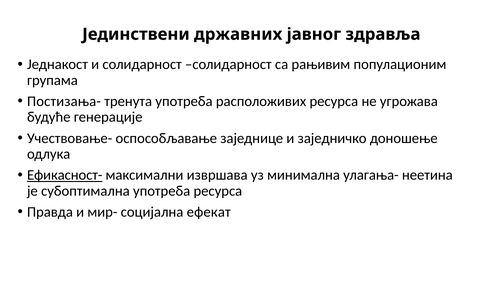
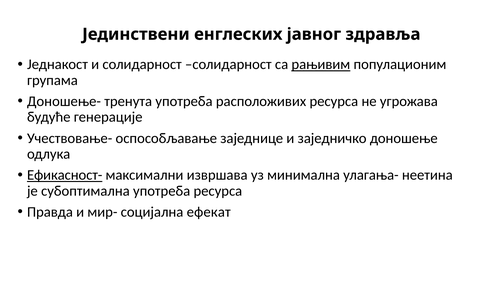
државних: државних -> енглеских
рањивим underline: none -> present
Постизања-: Постизања- -> Доношење-
